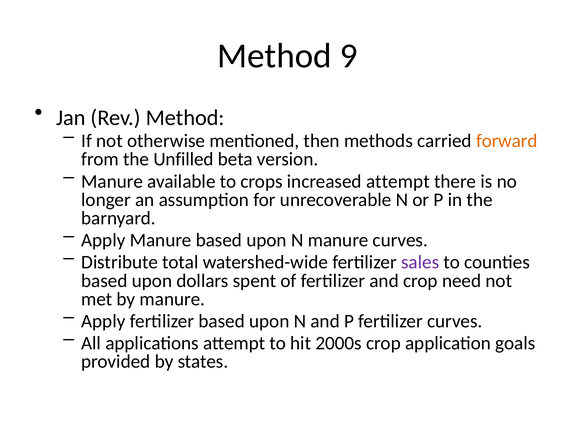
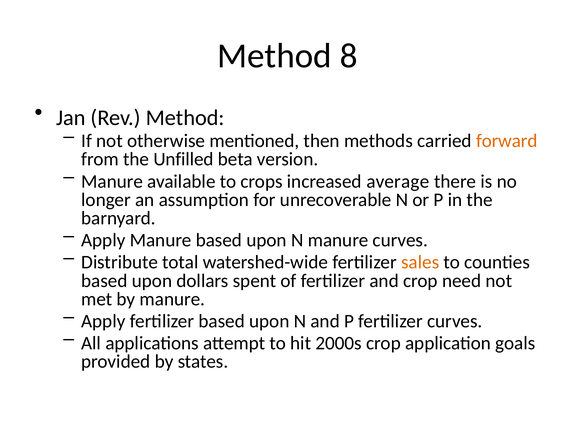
9: 9 -> 8
increased attempt: attempt -> average
sales colour: purple -> orange
